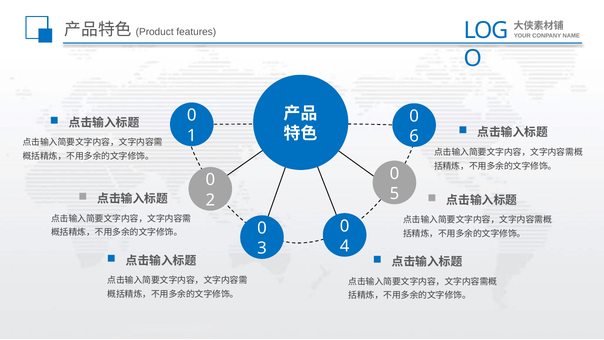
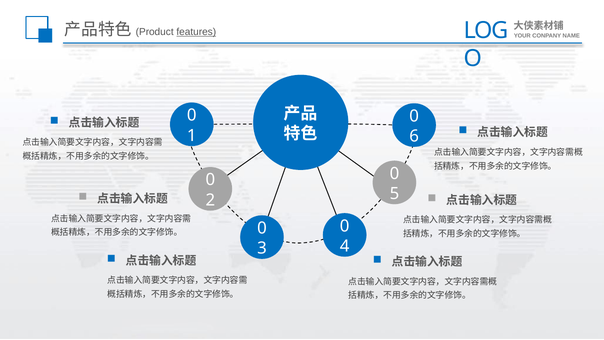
features underline: none -> present
